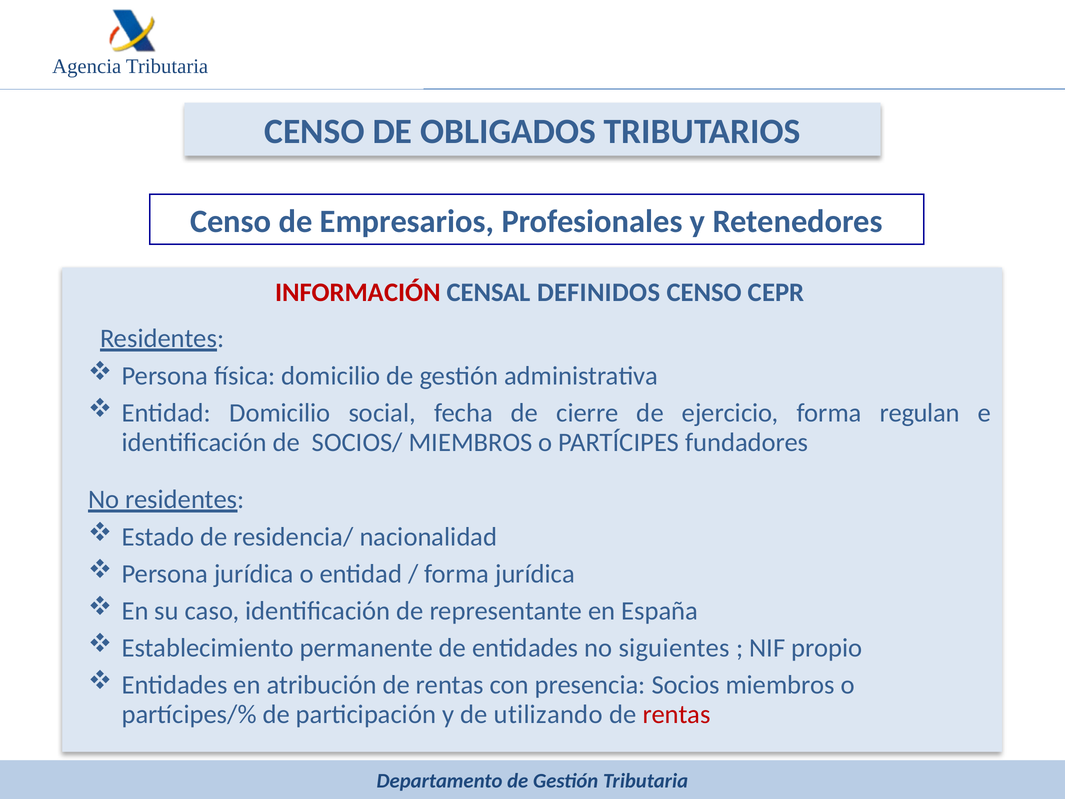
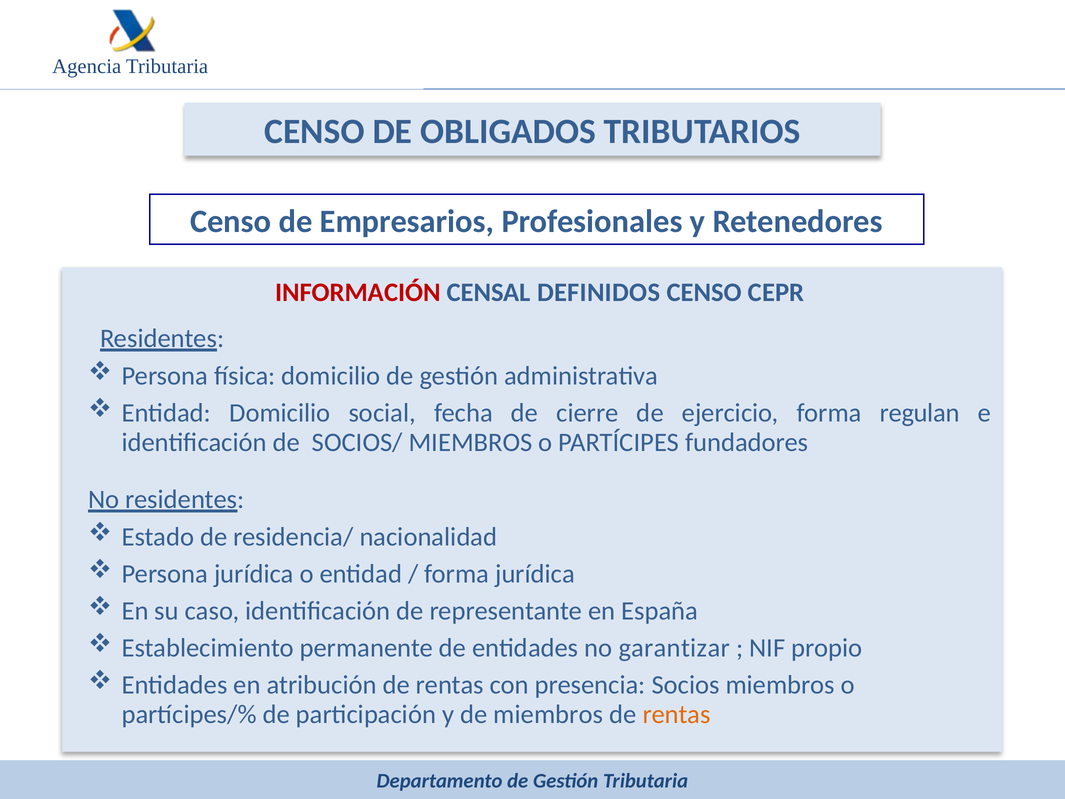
siguientes: siguientes -> garantizar
de utilizando: utilizando -> miembros
rentas at (676, 714) colour: red -> orange
